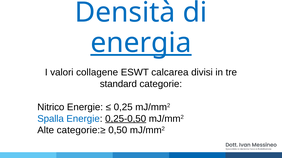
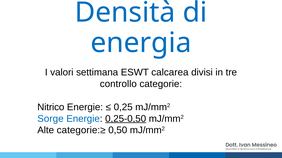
energia underline: present -> none
collagene: collagene -> settimana
standard: standard -> controllo
Spalla: Spalla -> Sorge
